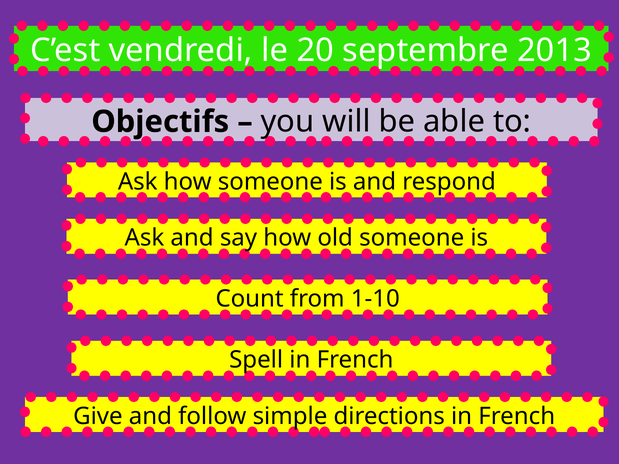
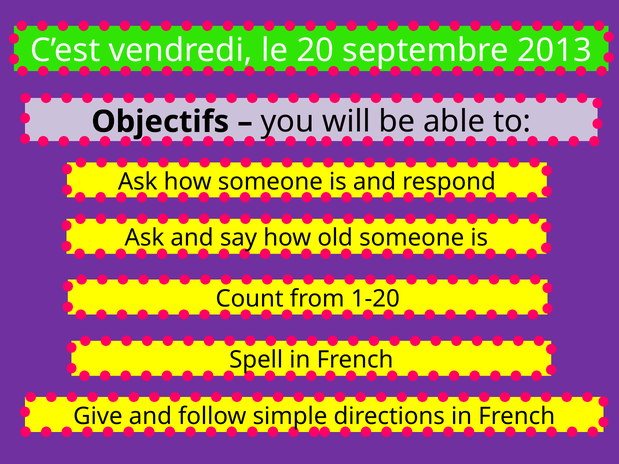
1-10: 1-10 -> 1-20
